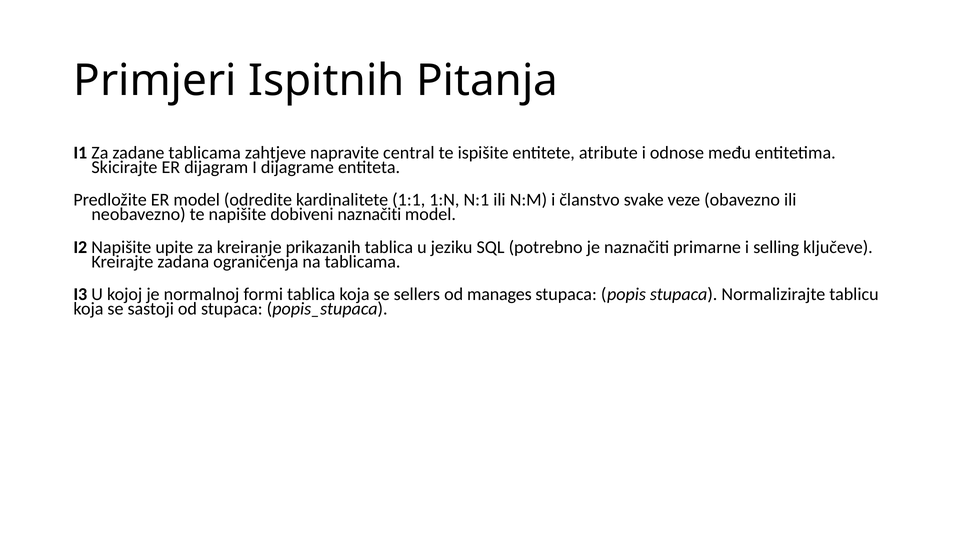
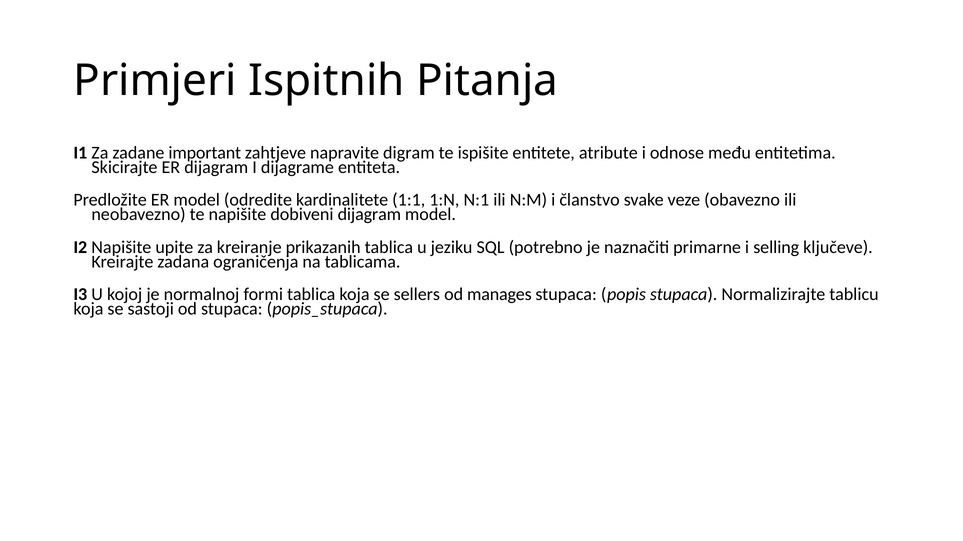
zadane tablicama: tablicama -> important
central: central -> digram
dobiveni naznačiti: naznačiti -> dijagram
